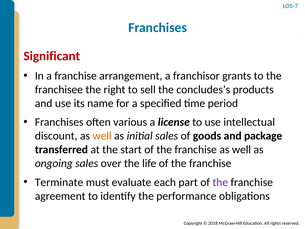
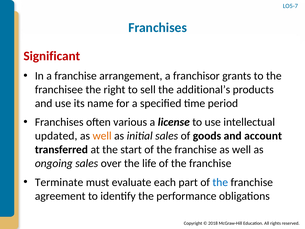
concludes’s: concludes’s -> additional’s
discount: discount -> updated
package: package -> account
the at (220, 182) colour: purple -> blue
